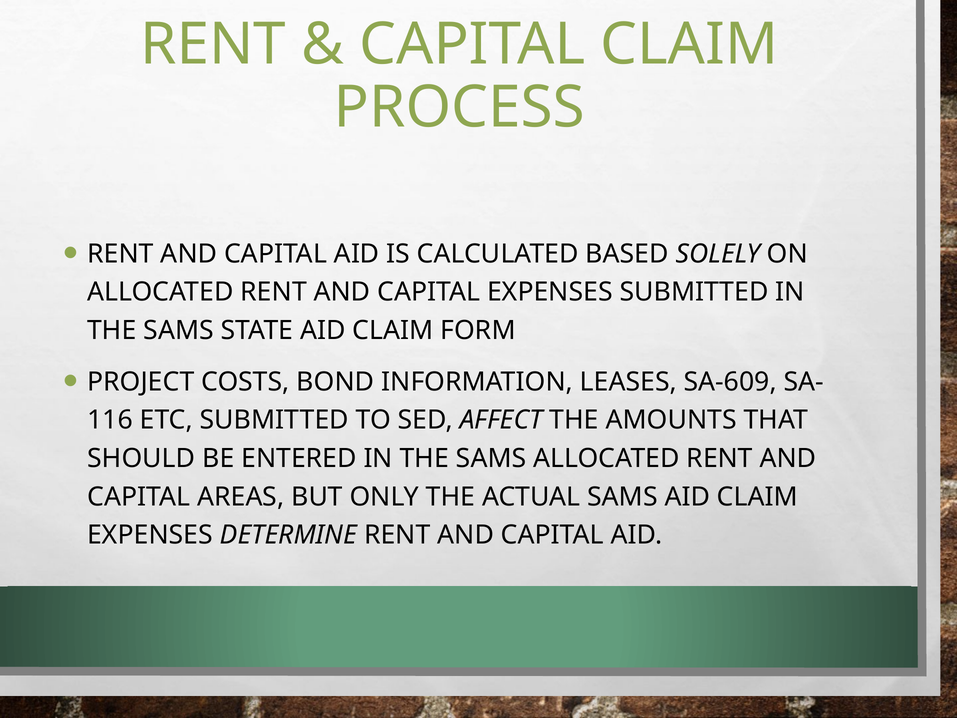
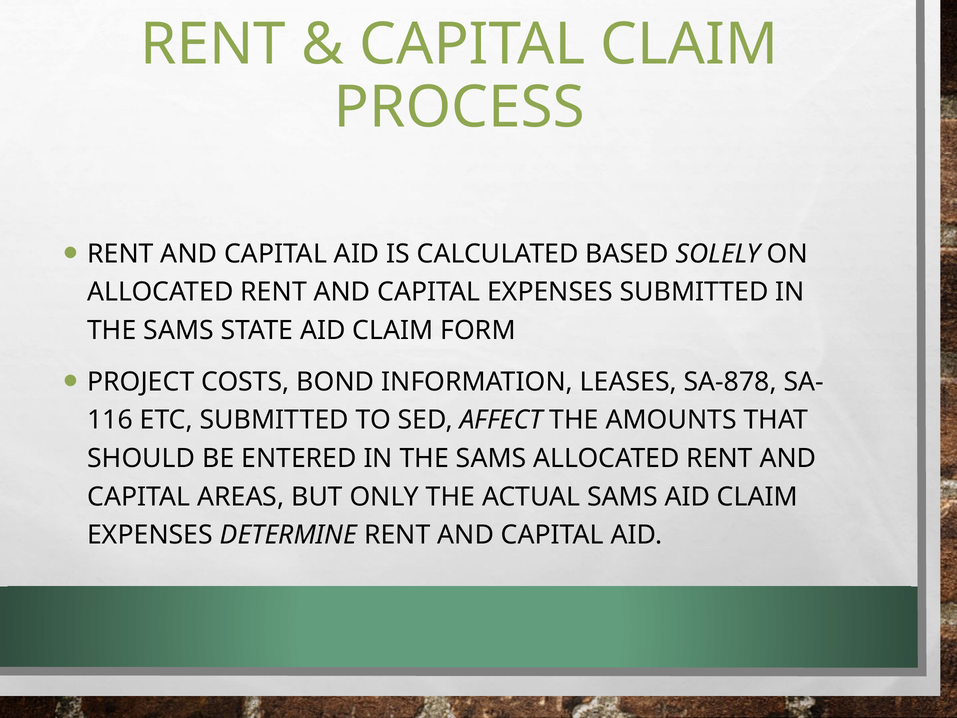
SA-609: SA-609 -> SA-878
